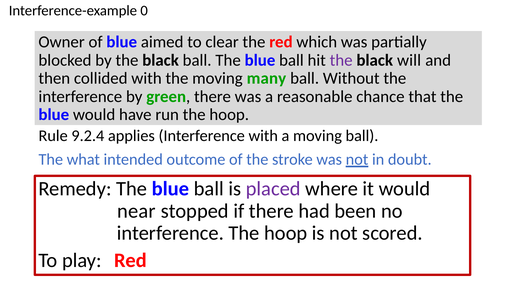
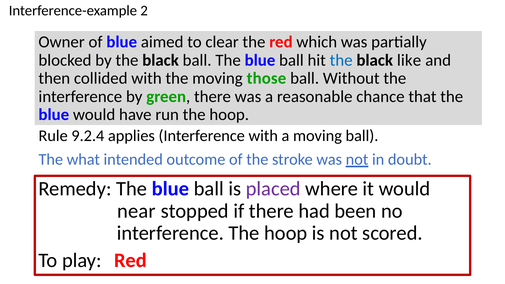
0: 0 -> 2
the at (341, 60) colour: purple -> blue
will: will -> like
many: many -> those
